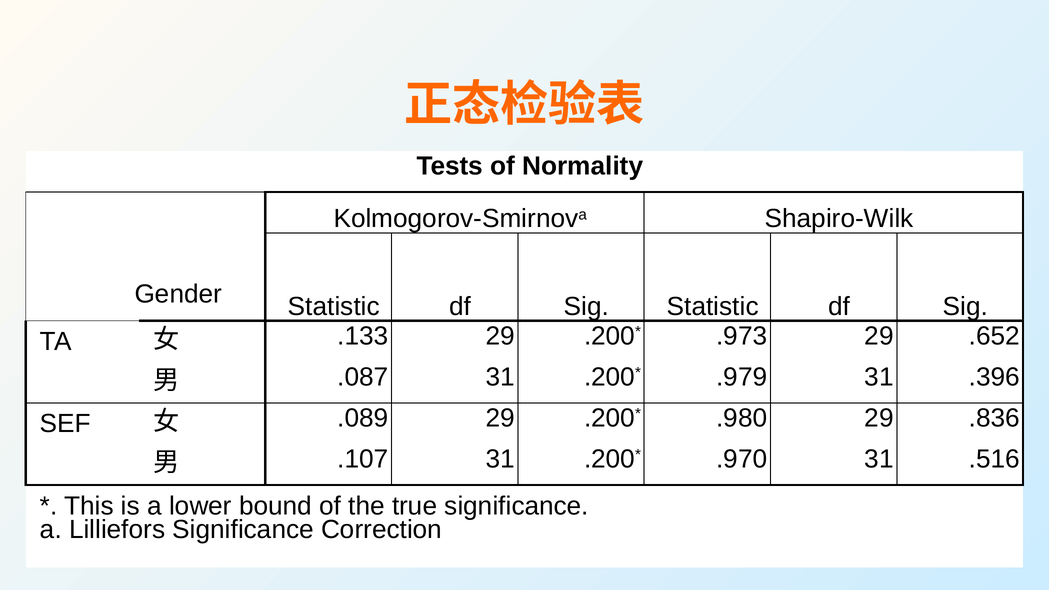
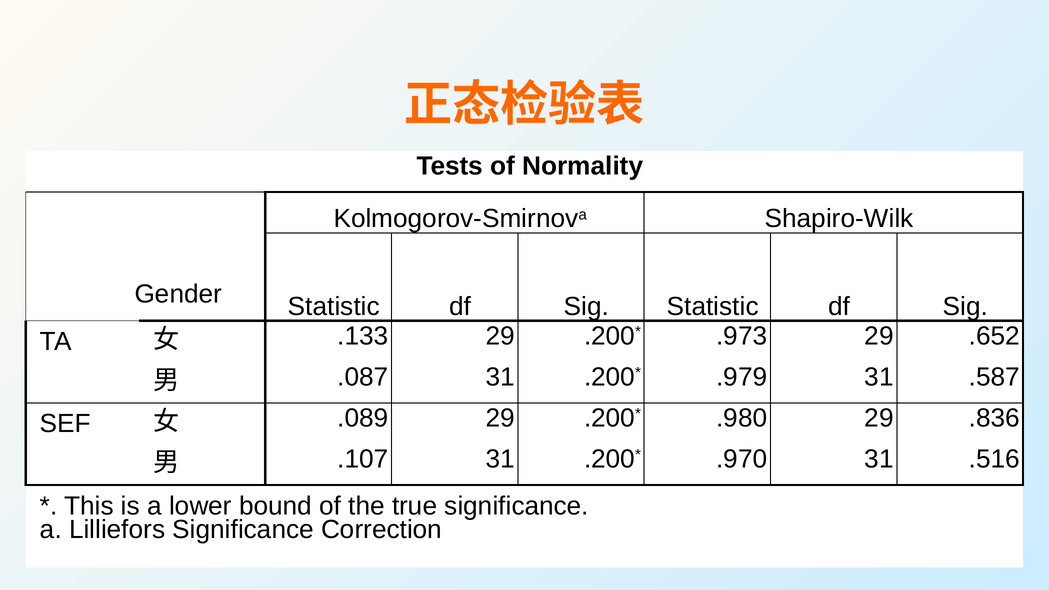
.396: .396 -> .587
